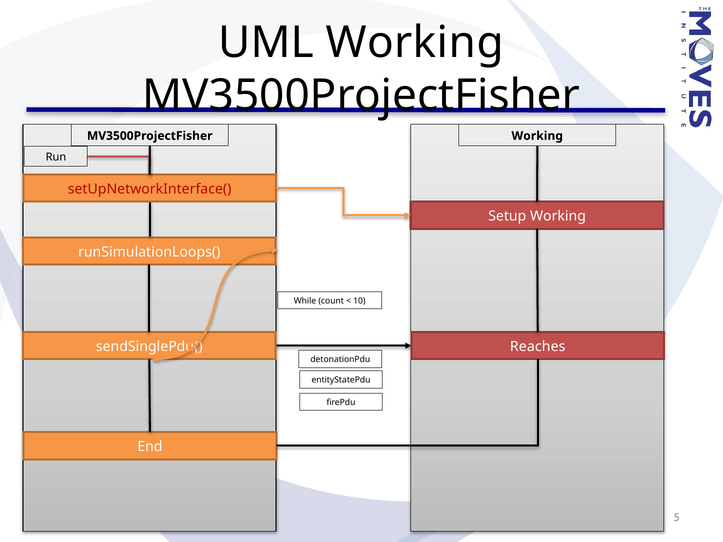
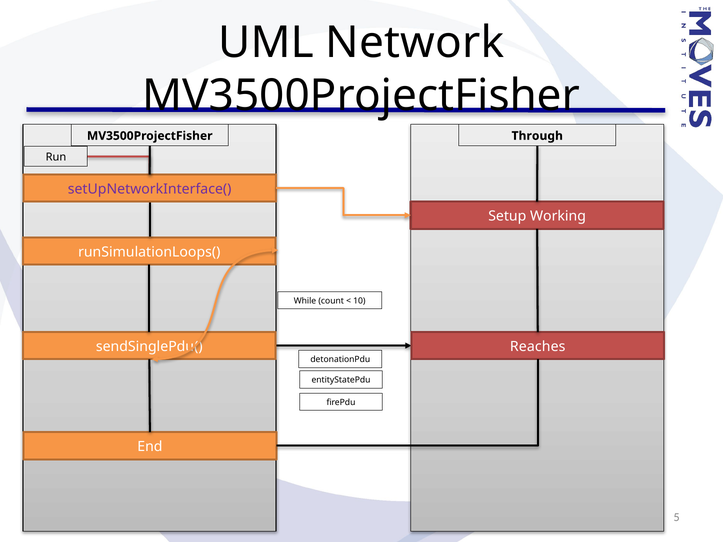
UML Working: Working -> Network
MV3500ProjectFisher Working: Working -> Through
setUpNetworkInterface( colour: red -> purple
